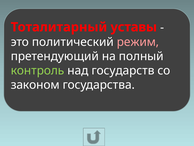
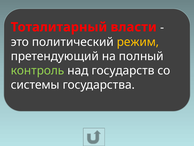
уставы: уставы -> власти
режим colour: pink -> yellow
законом: законом -> системы
